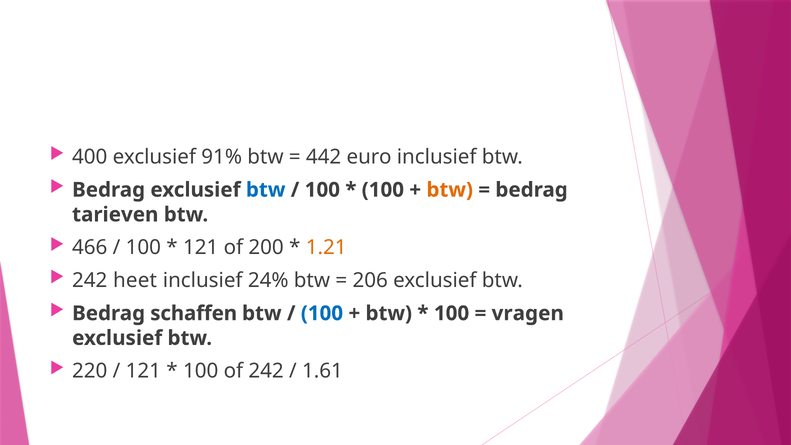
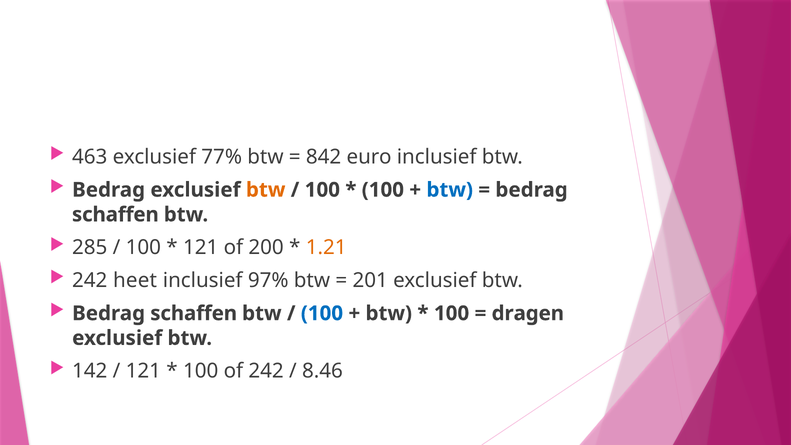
400: 400 -> 463
91%: 91% -> 77%
442: 442 -> 842
btw at (266, 190) colour: blue -> orange
btw at (450, 190) colour: orange -> blue
tarieven at (115, 215): tarieven -> schaffen
466: 466 -> 285
24%: 24% -> 97%
206: 206 -> 201
vragen: vragen -> dragen
220: 220 -> 142
1.61: 1.61 -> 8.46
